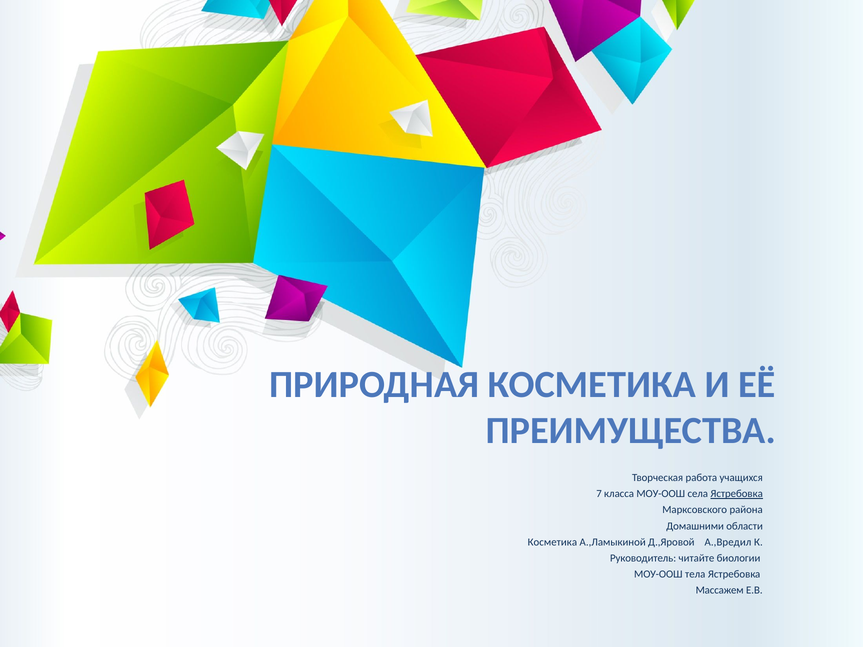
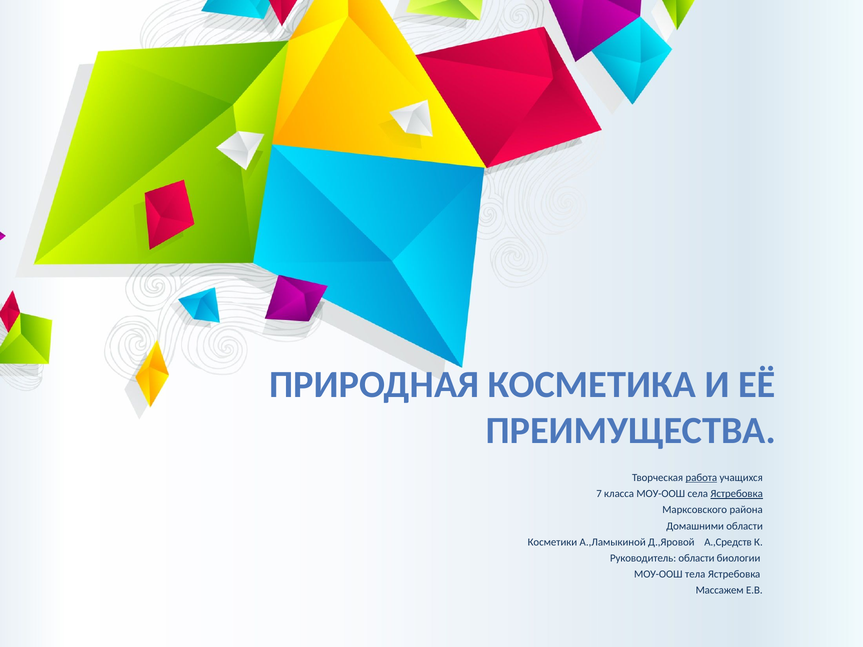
работа underline: none -> present
Косметика at (552, 542): Косметика -> Косметики
А.,Вредил: А.,Вредил -> А.,Средств
Руководитель читайте: читайте -> области
